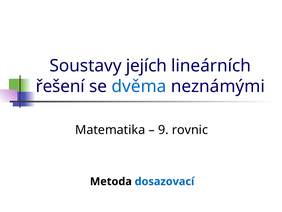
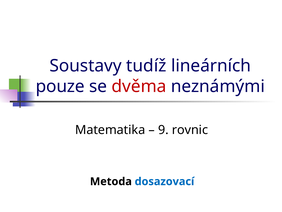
jejích: jejích -> tudíž
řešení: řešení -> pouze
dvěma colour: blue -> red
